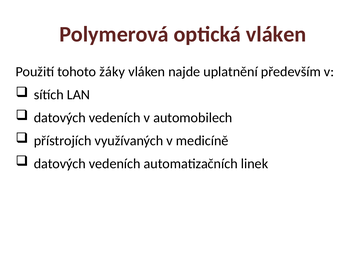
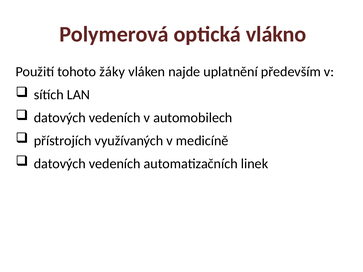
optická vláken: vláken -> vlákno
